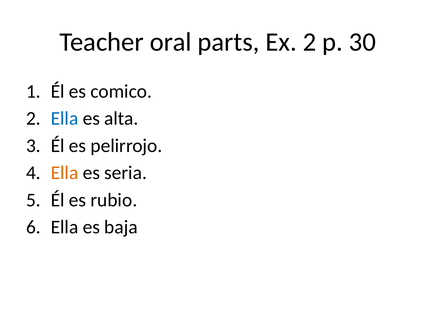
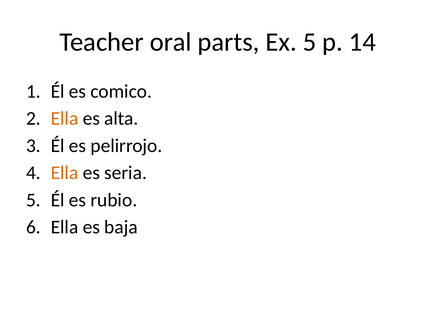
Ex 2: 2 -> 5
30: 30 -> 14
Ella at (64, 119) colour: blue -> orange
